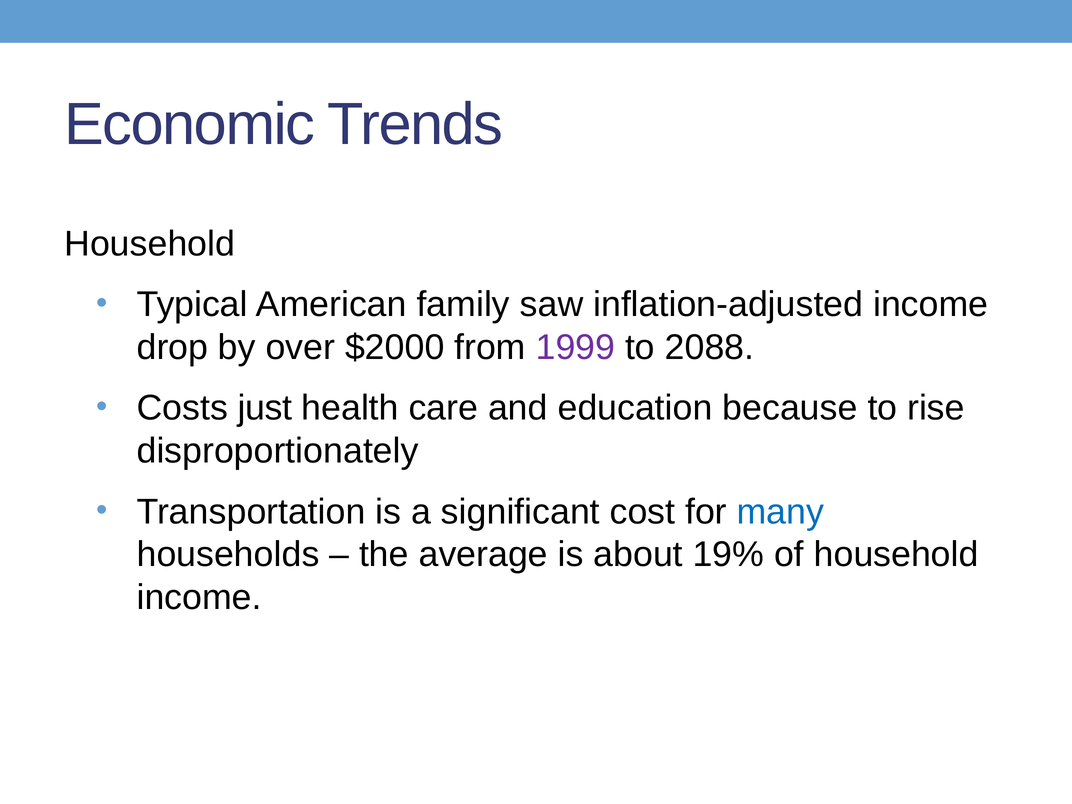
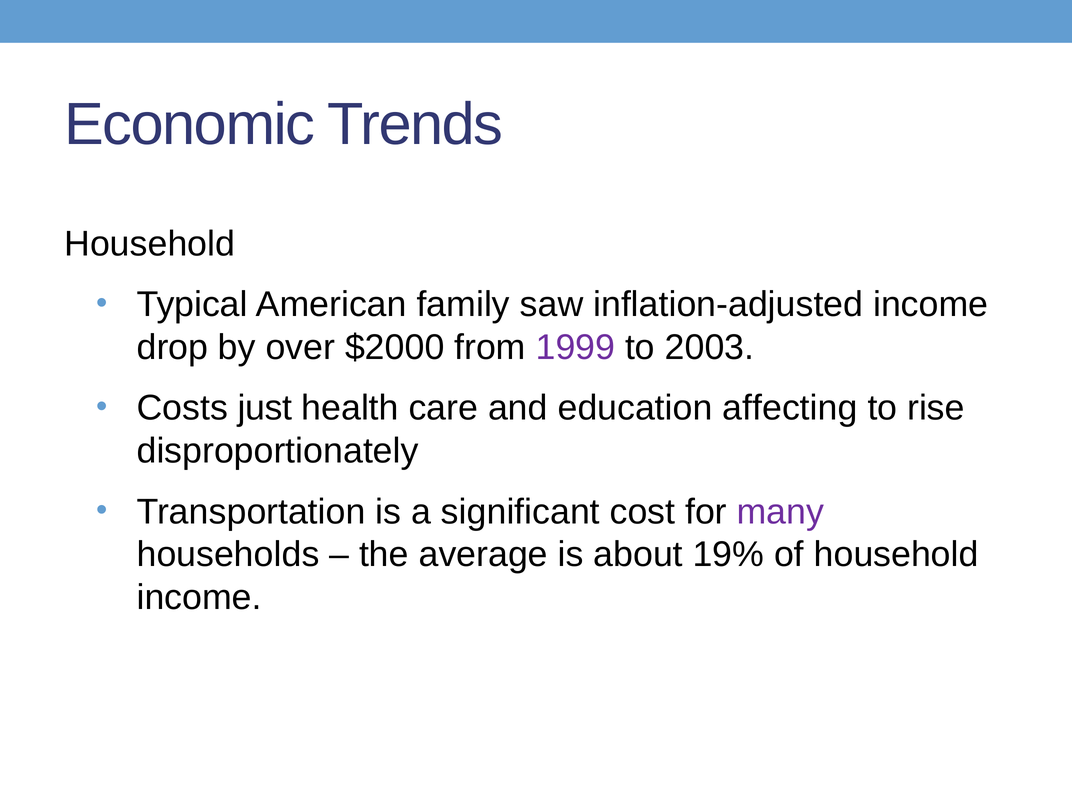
2088: 2088 -> 2003
because: because -> affecting
many colour: blue -> purple
